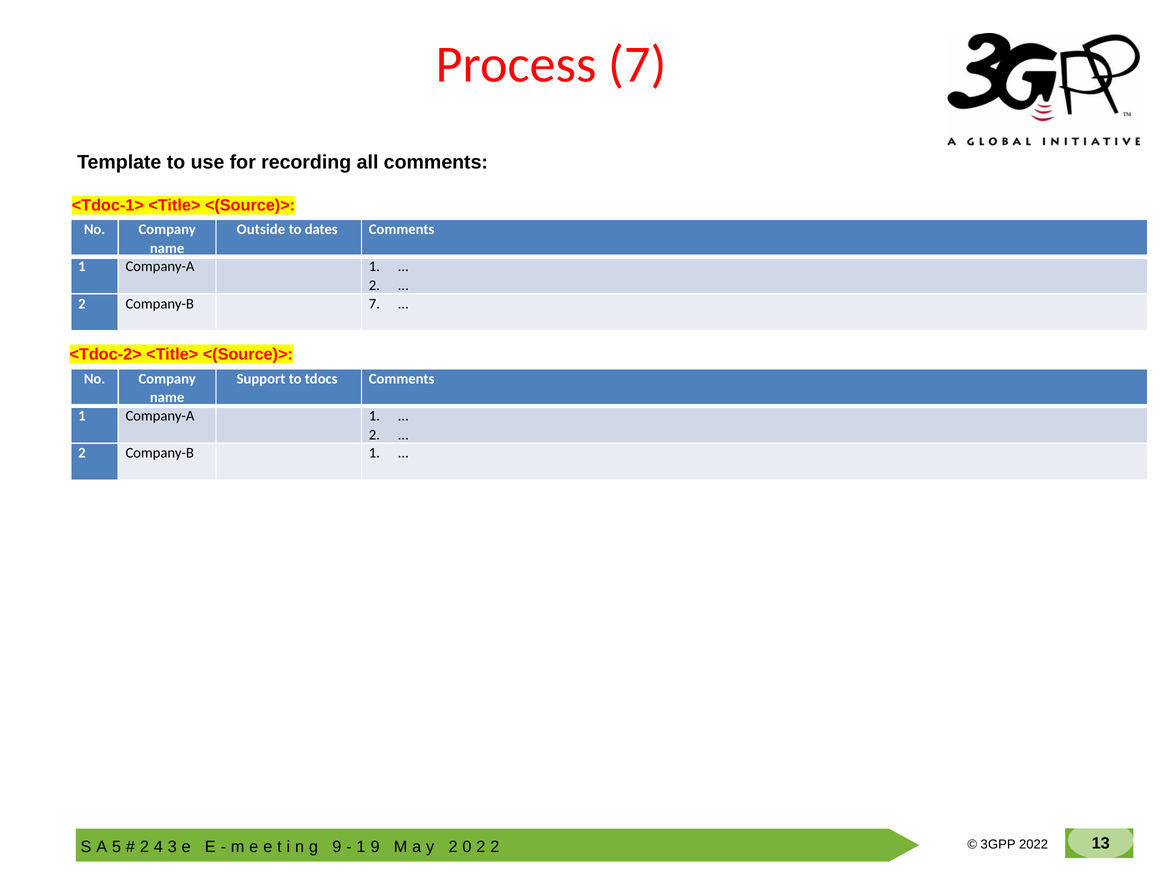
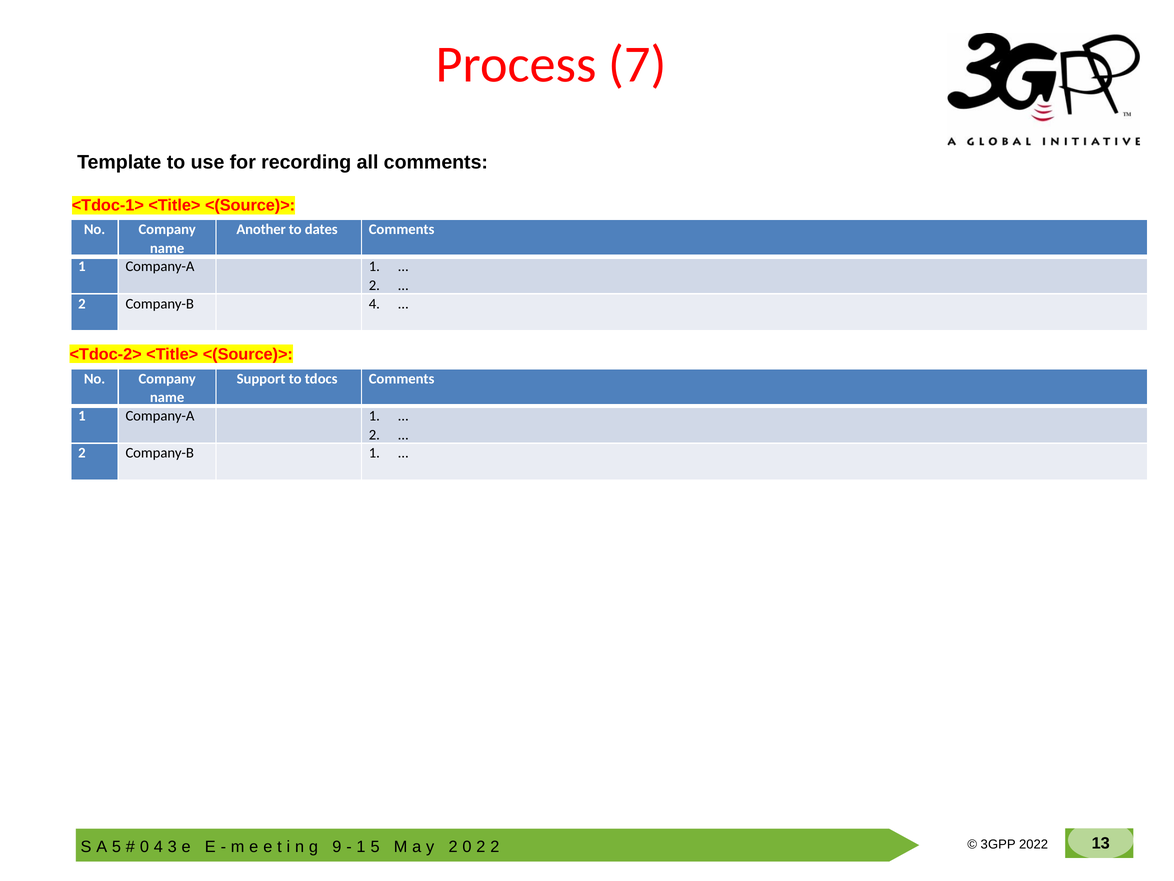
Outside: Outside -> Another
Company-B 7: 7 -> 4
2 at (144, 847): 2 -> 0
1 9: 9 -> 5
